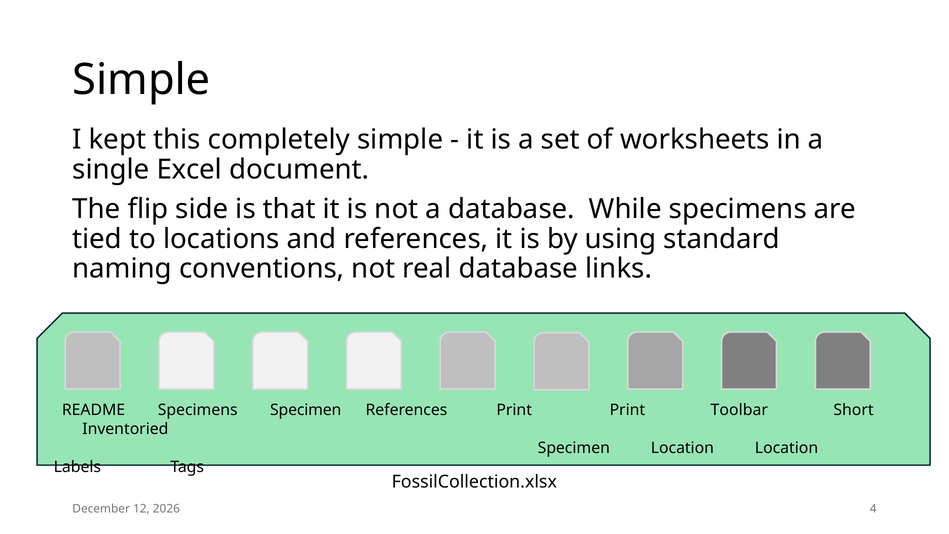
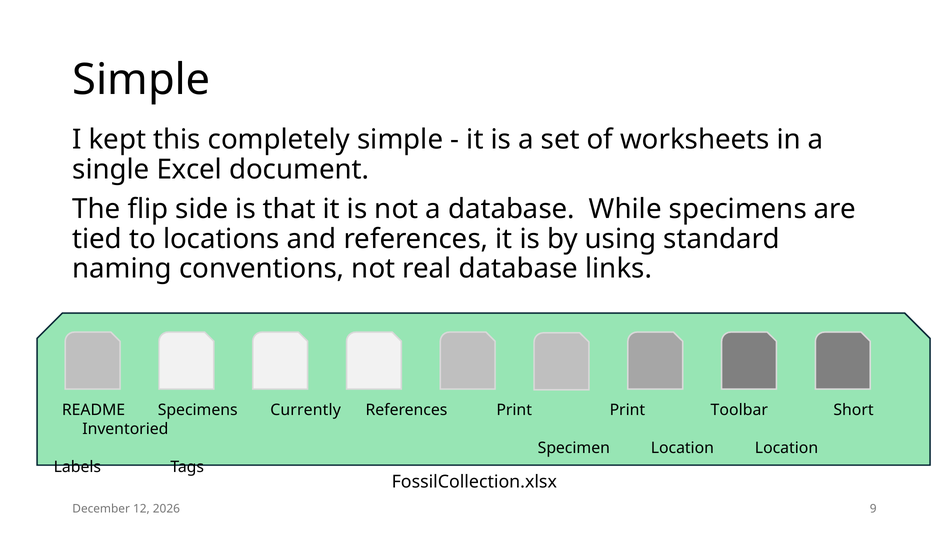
Specimens Specimen: Specimen -> Currently
4: 4 -> 9
